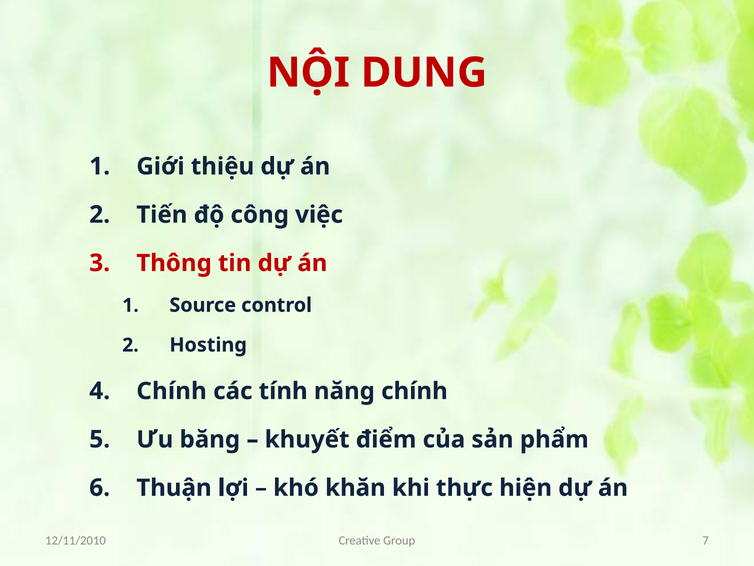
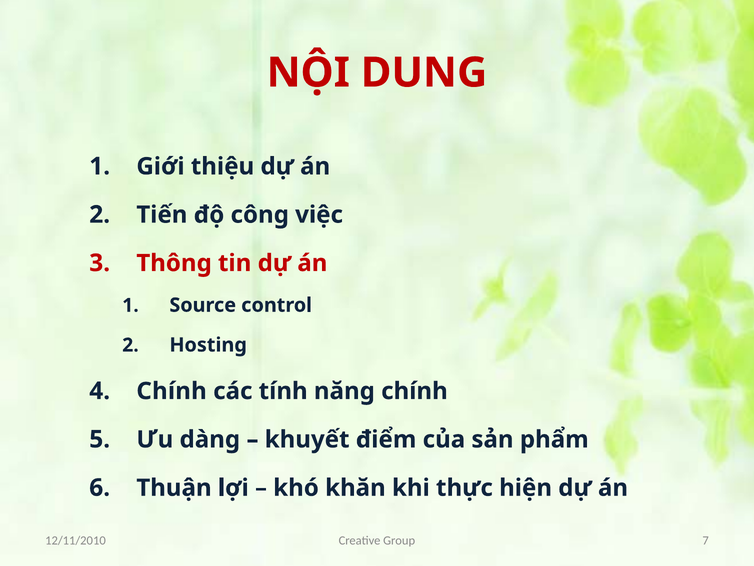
băng: băng -> dàng
